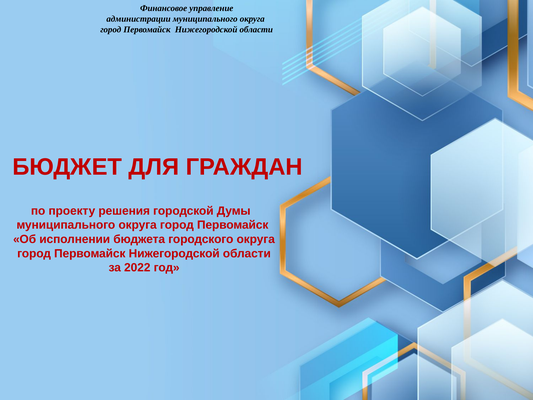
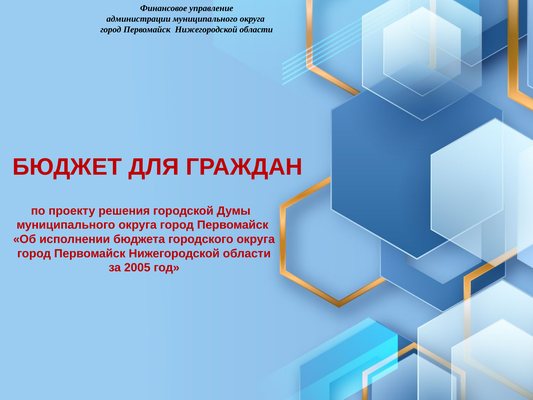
2022: 2022 -> 2005
